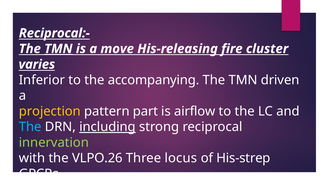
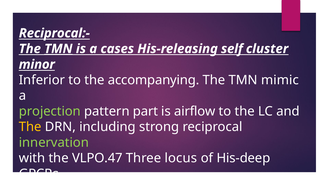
move: move -> cases
fire: fire -> self
varies: varies -> minor
driven: driven -> mimic
projection colour: yellow -> light green
The at (30, 127) colour: light blue -> yellow
including underline: present -> none
VLPO.26: VLPO.26 -> VLPO.47
His-strep: His-strep -> His-deep
